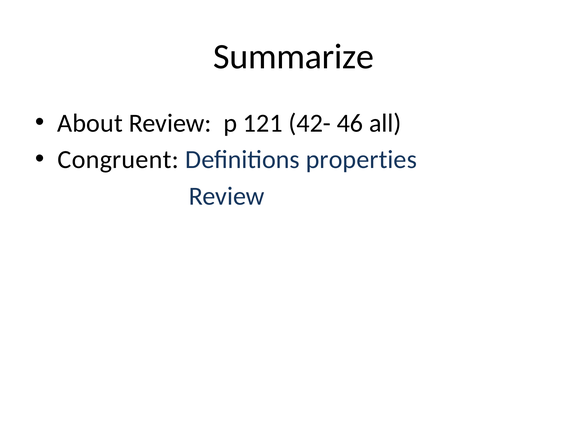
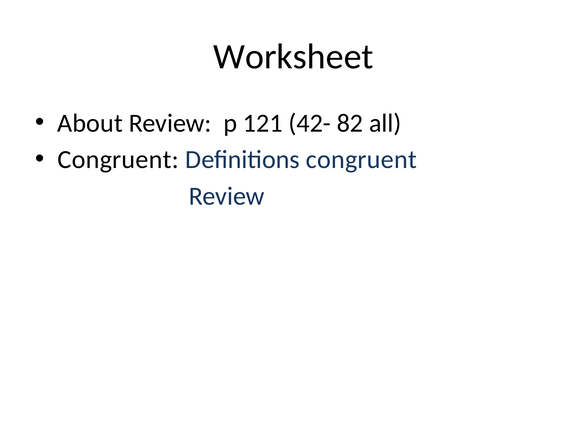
Summarize: Summarize -> Worksheet
46: 46 -> 82
Definitions properties: properties -> congruent
